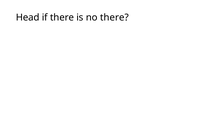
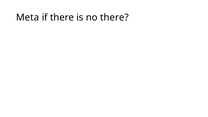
Head: Head -> Meta
